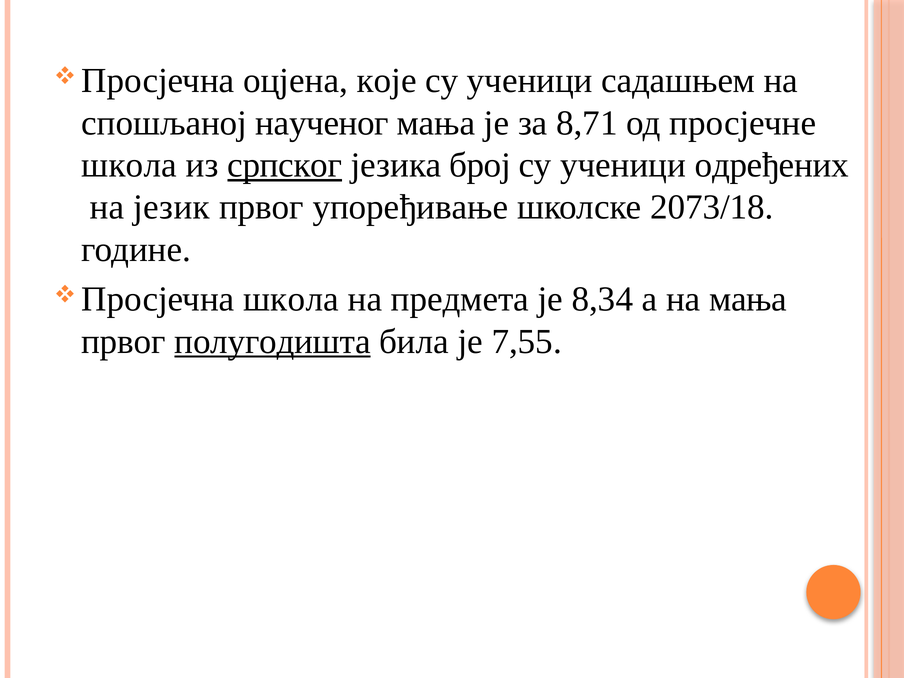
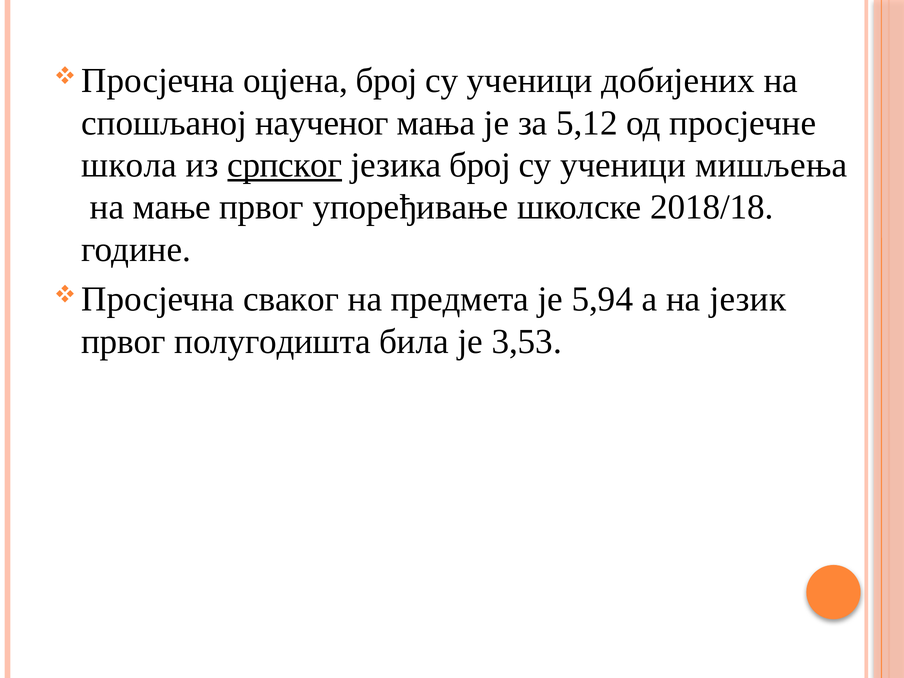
оцјена које: које -> број
садашњем: садашњем -> добијених
8,71: 8,71 -> 5,12
одређених: одређених -> мишљења
језик: језик -> мање
2073/18: 2073/18 -> 2018/18
школа at (291, 299): школа -> сваког
8,34: 8,34 -> 5,94
на мања: мања -> језик
полугодишта underline: present -> none
7,55: 7,55 -> 3,53
